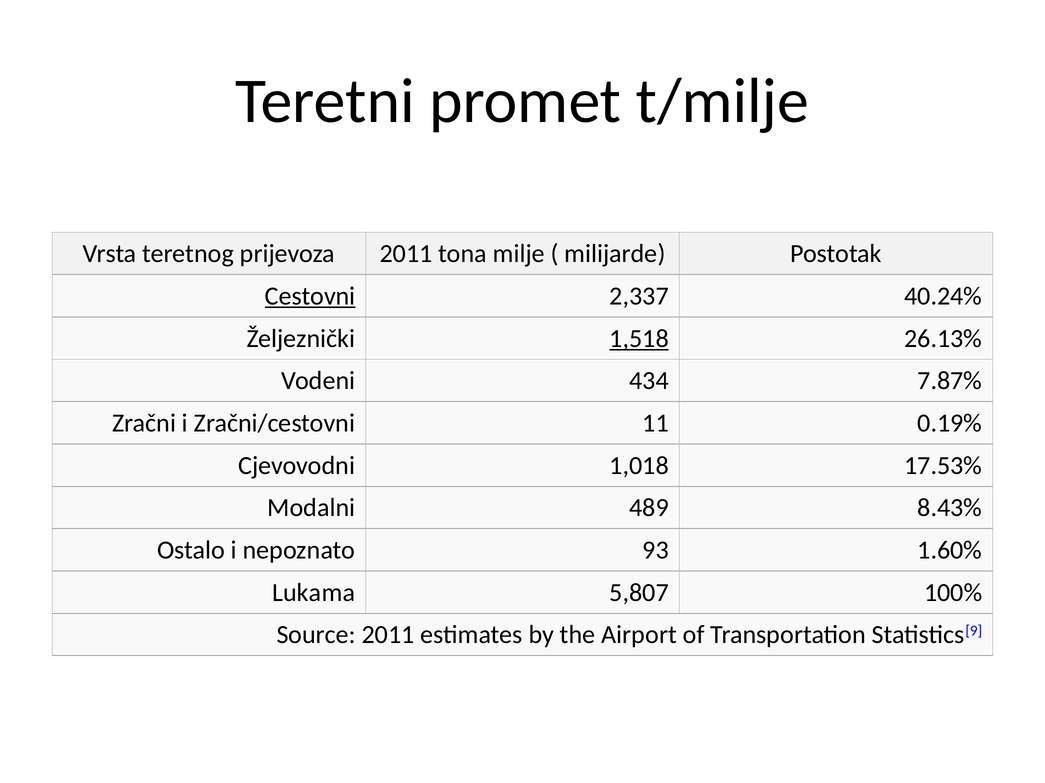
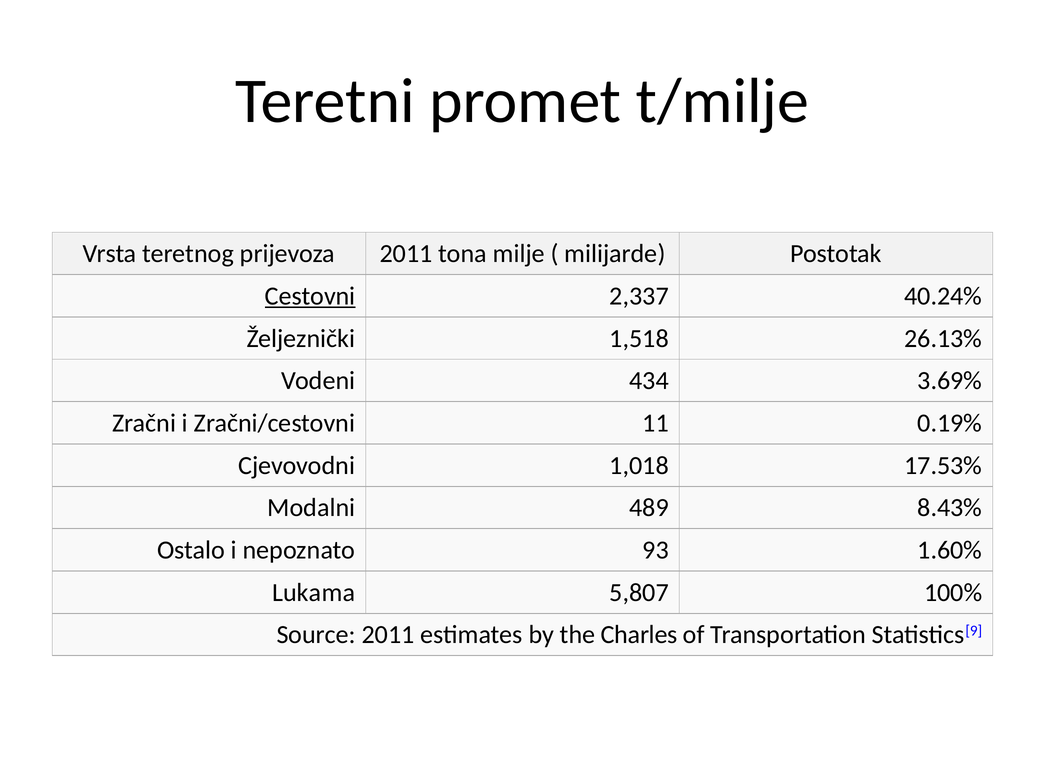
1,518 underline: present -> none
7.87%: 7.87% -> 3.69%
Airport: Airport -> Charles
